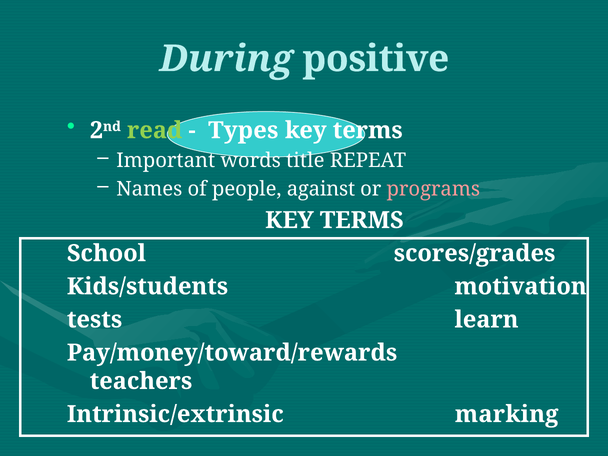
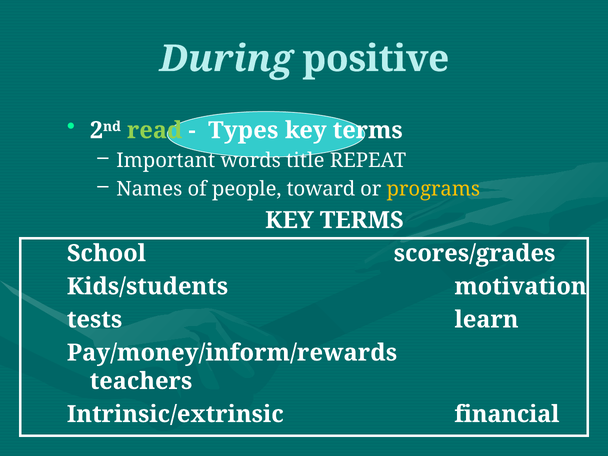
against: against -> toward
programs colour: pink -> yellow
Pay/money/toward/rewards: Pay/money/toward/rewards -> Pay/money/inform/rewards
marking: marking -> financial
